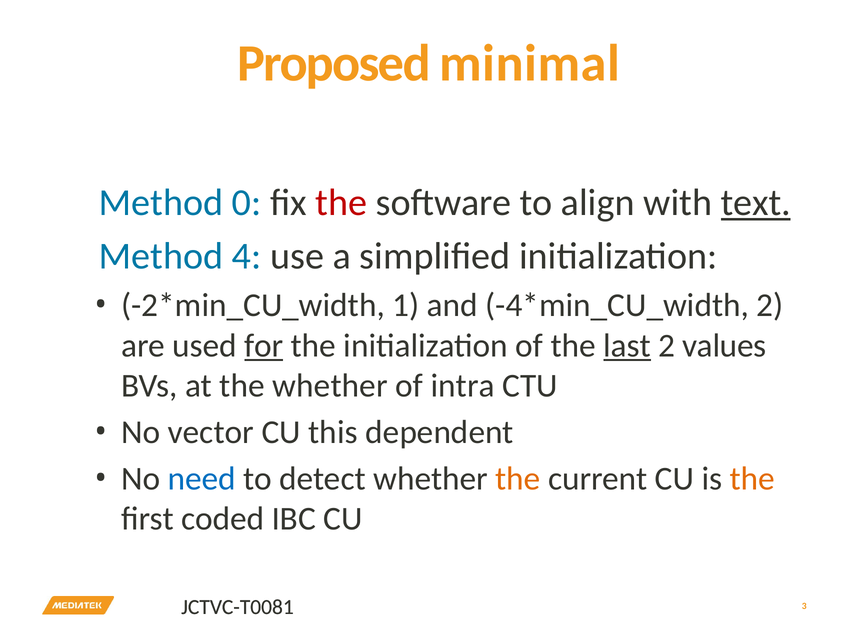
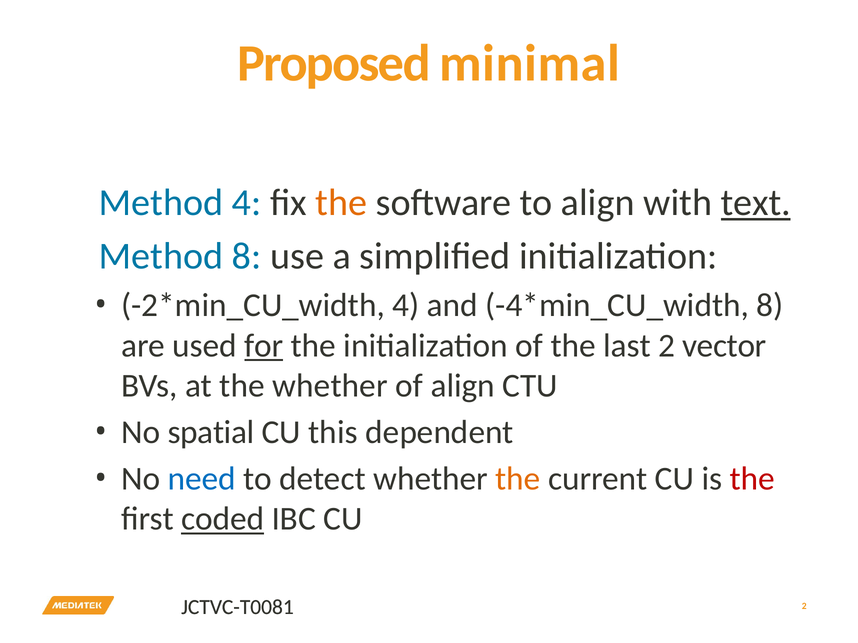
0 at (247, 203): 0 -> 4
the at (341, 203) colour: red -> orange
4 at (247, 256): 4 -> 8
1 at (406, 306): 1 -> 4
2 at (770, 306): 2 -> 8
last underline: present -> none
values: values -> vector
of intra: intra -> align
vector: vector -> spatial
the at (752, 479) colour: orange -> red
coded underline: none -> present
3 at (804, 607): 3 -> 2
